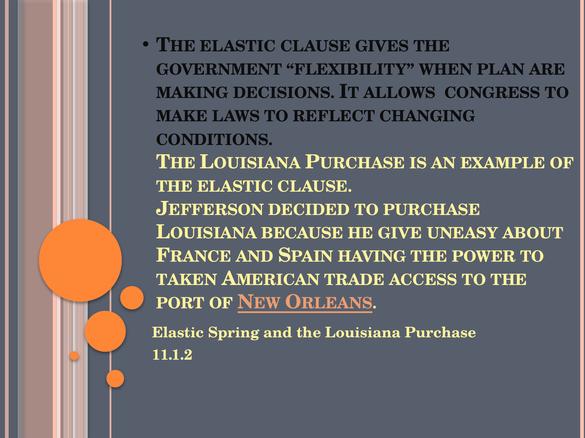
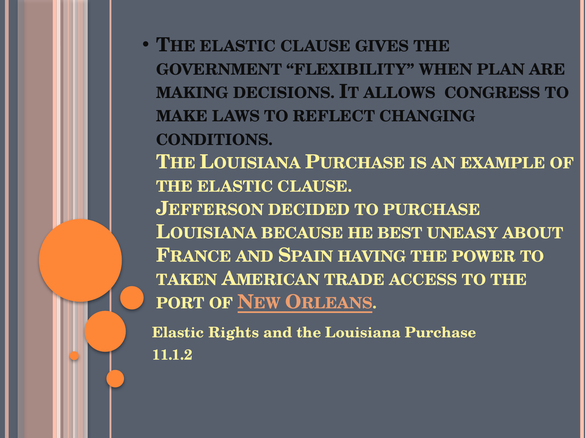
GIVE: GIVE -> BEST
Spring: Spring -> Rights
